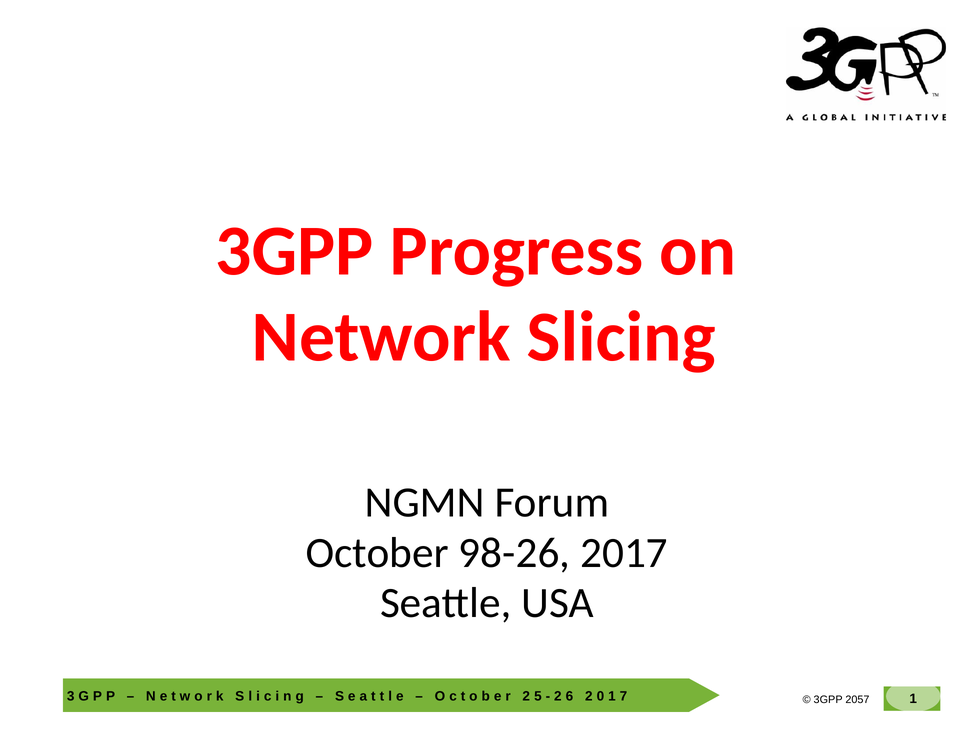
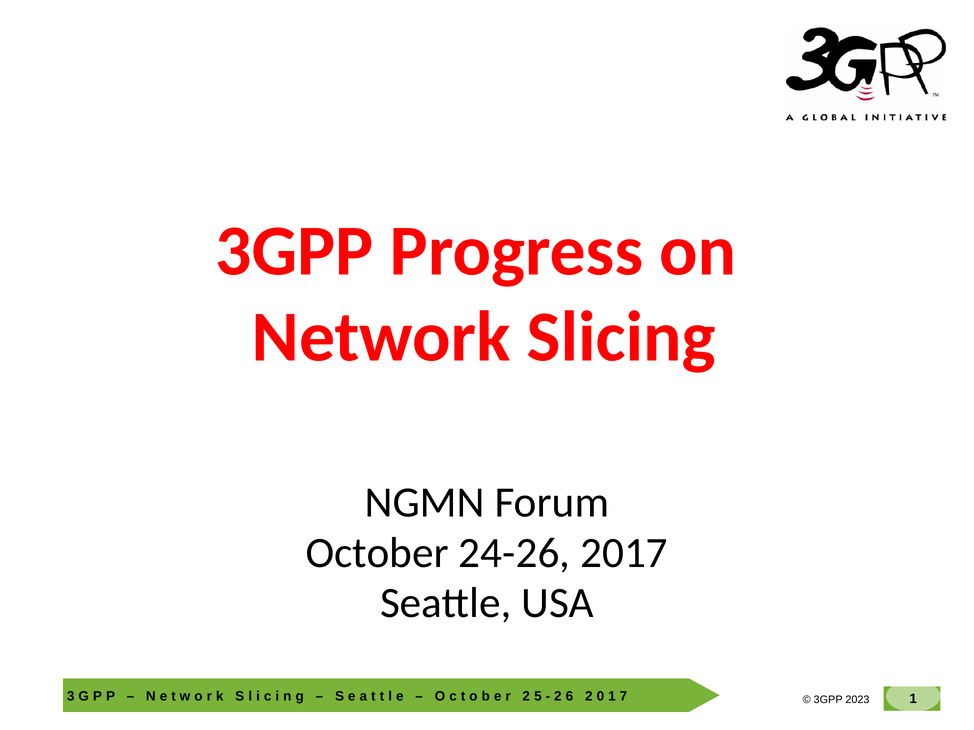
98-26: 98-26 -> 24-26
2057: 2057 -> 2023
